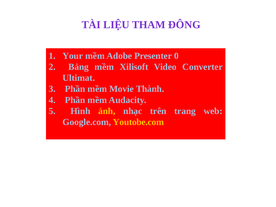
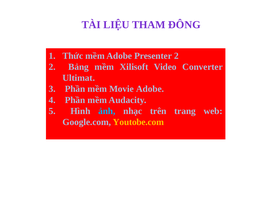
Your: Your -> Thức
Presenter 0: 0 -> 2
Movie Thành: Thành -> Adobe
ảnh colour: yellow -> light blue
